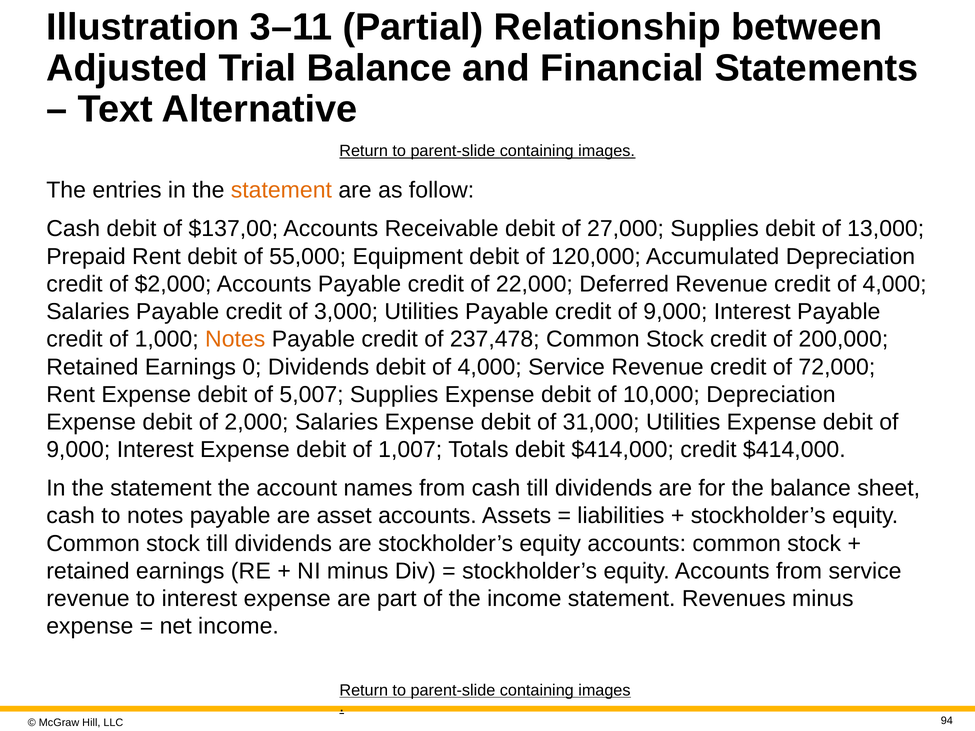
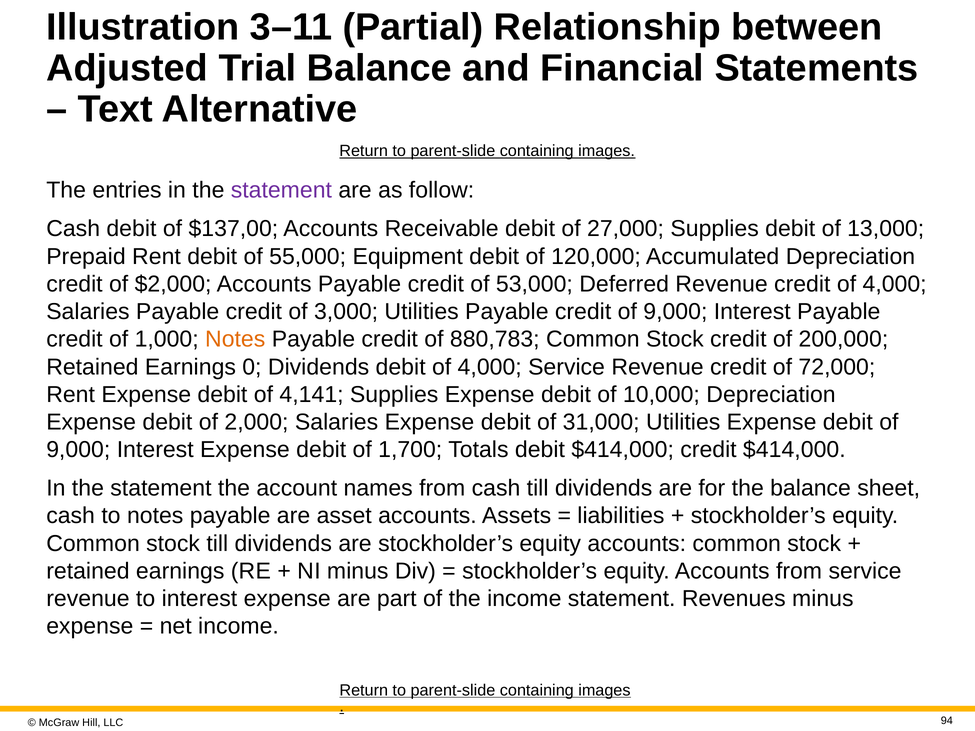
statement at (281, 190) colour: orange -> purple
22,000: 22,000 -> 53,000
237,478: 237,478 -> 880,783
5,007: 5,007 -> 4,141
1,007: 1,007 -> 1,700
